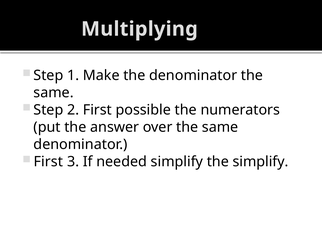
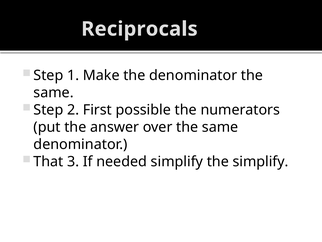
Multiplying: Multiplying -> Reciprocals
First at (48, 161): First -> That
